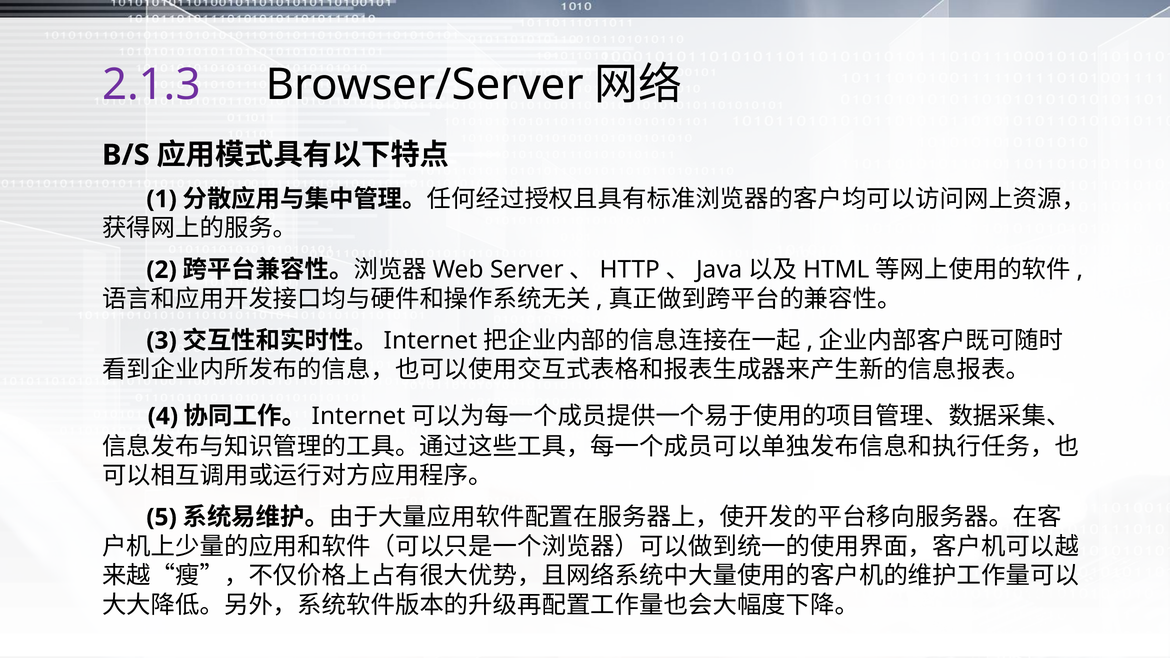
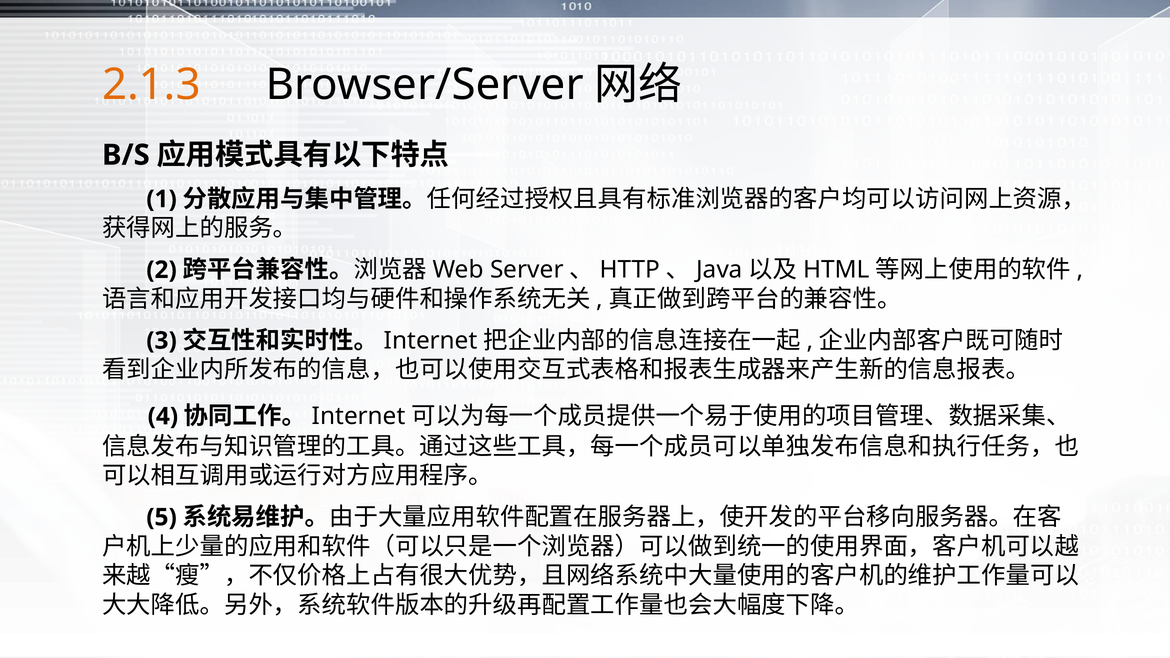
2.1.3 colour: purple -> orange
